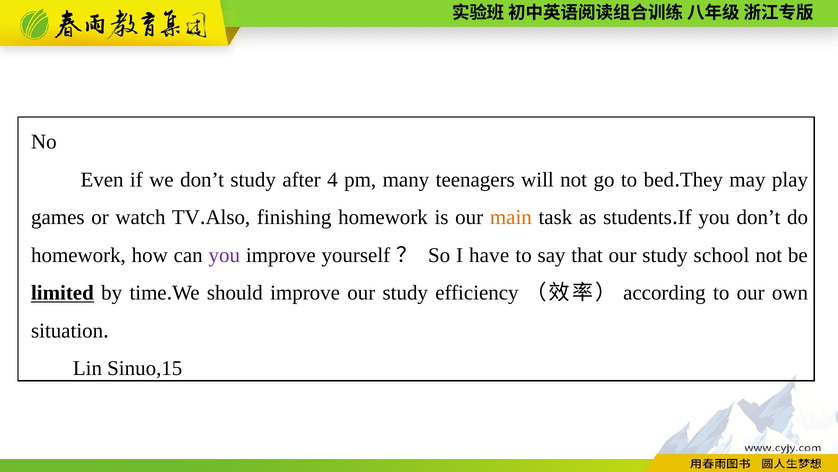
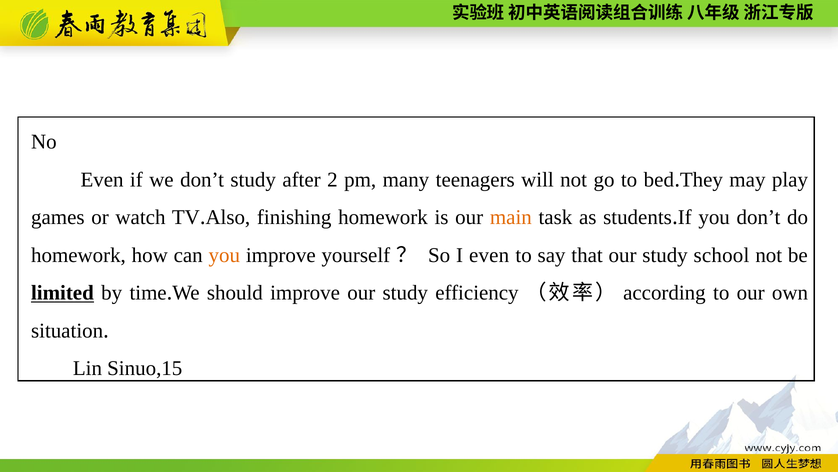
4: 4 -> 2
you at (224, 255) colour: purple -> orange
I have: have -> even
